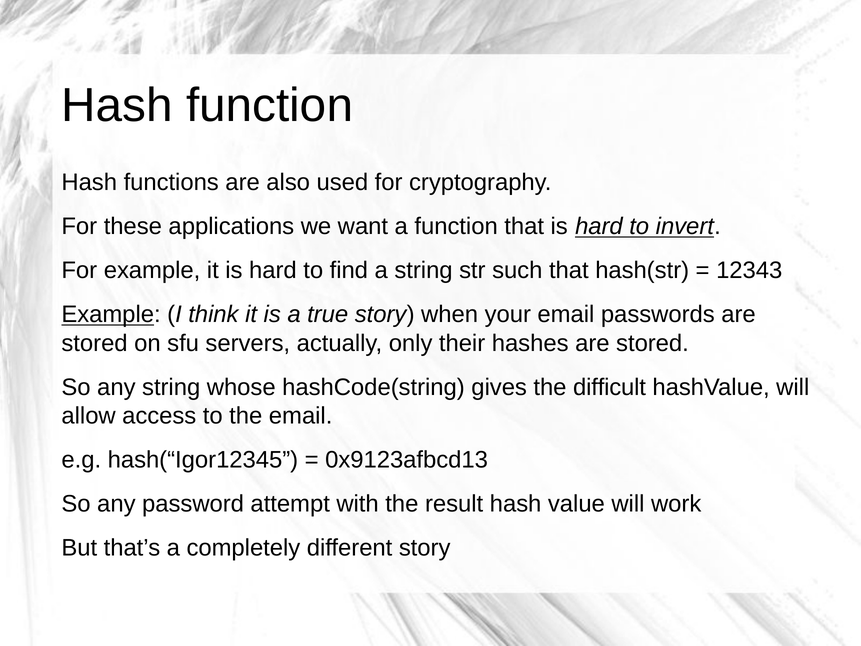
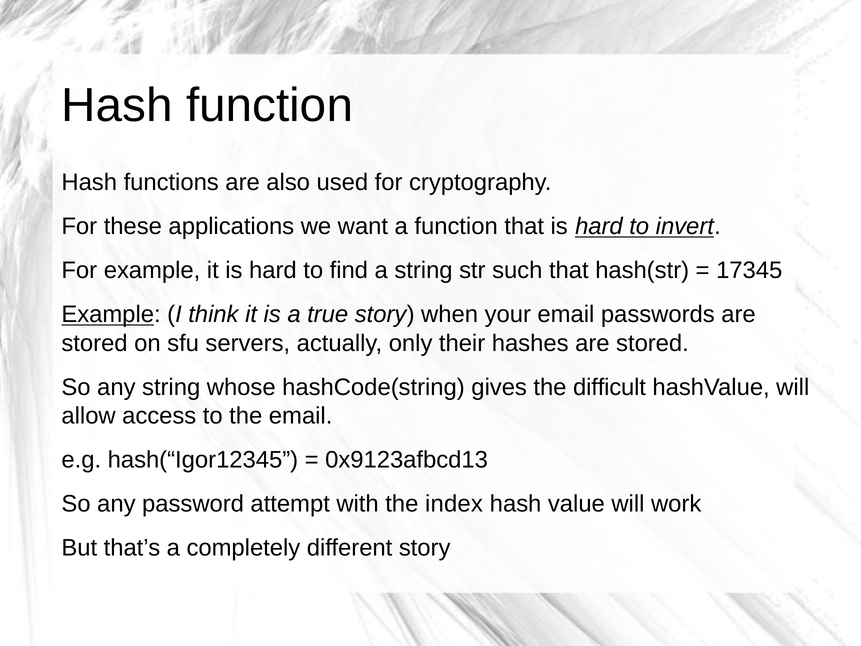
12343: 12343 -> 17345
result: result -> index
